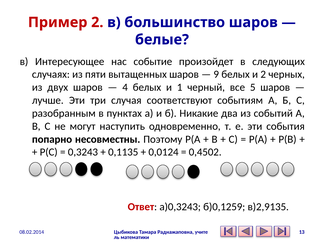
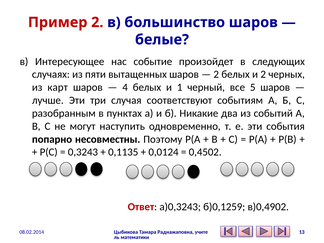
9 at (216, 74): 9 -> 2
двух: двух -> карт
в)2,9135: в)2,9135 -> в)0,4902
